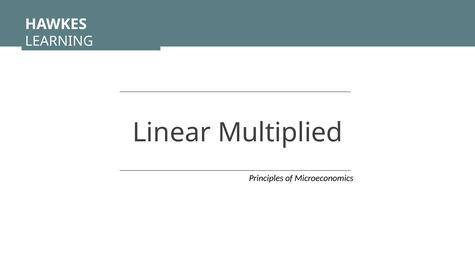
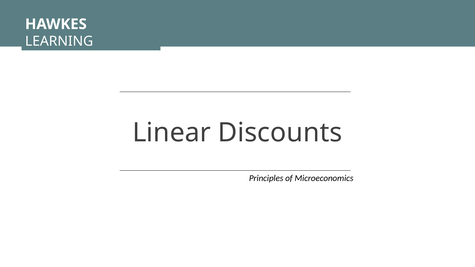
Multiplied: Multiplied -> Discounts
